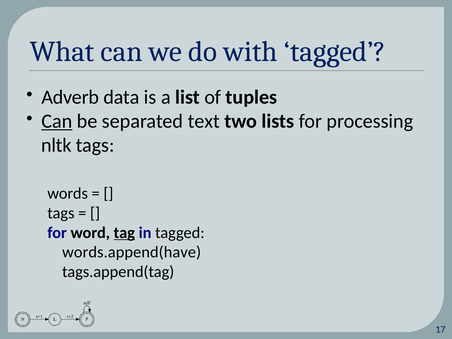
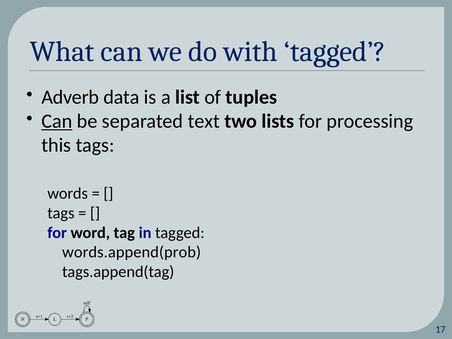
nltk: nltk -> this
tag underline: present -> none
words.append(have: words.append(have -> words.append(prob
